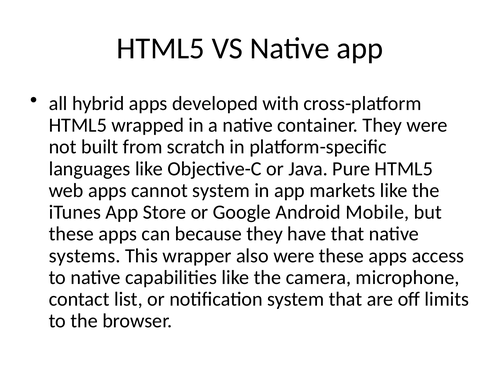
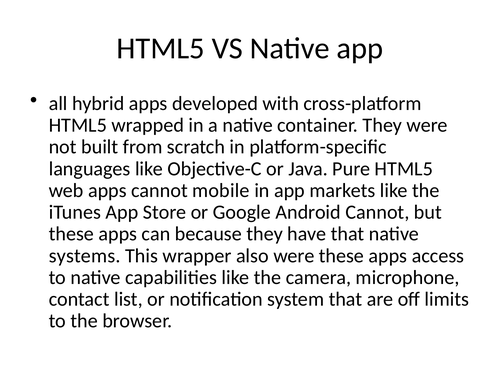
cannot system: system -> mobile
Android Mobile: Mobile -> Cannot
